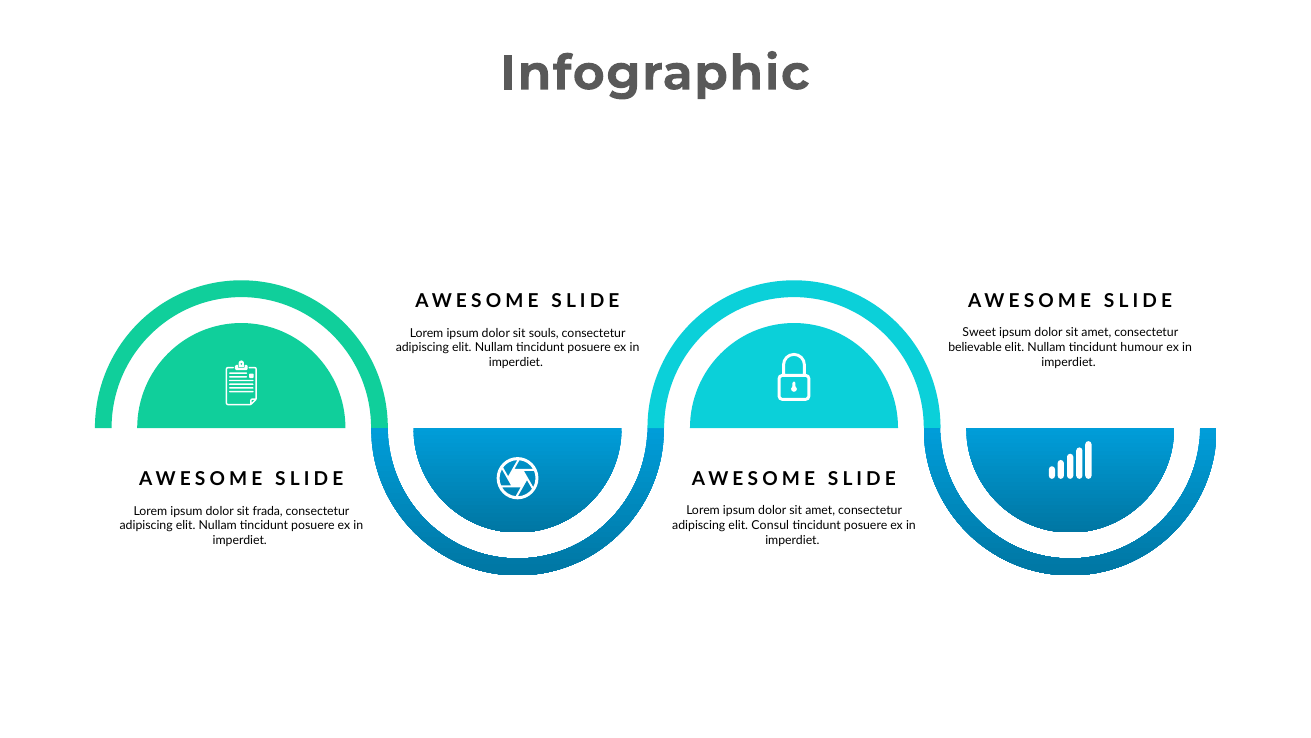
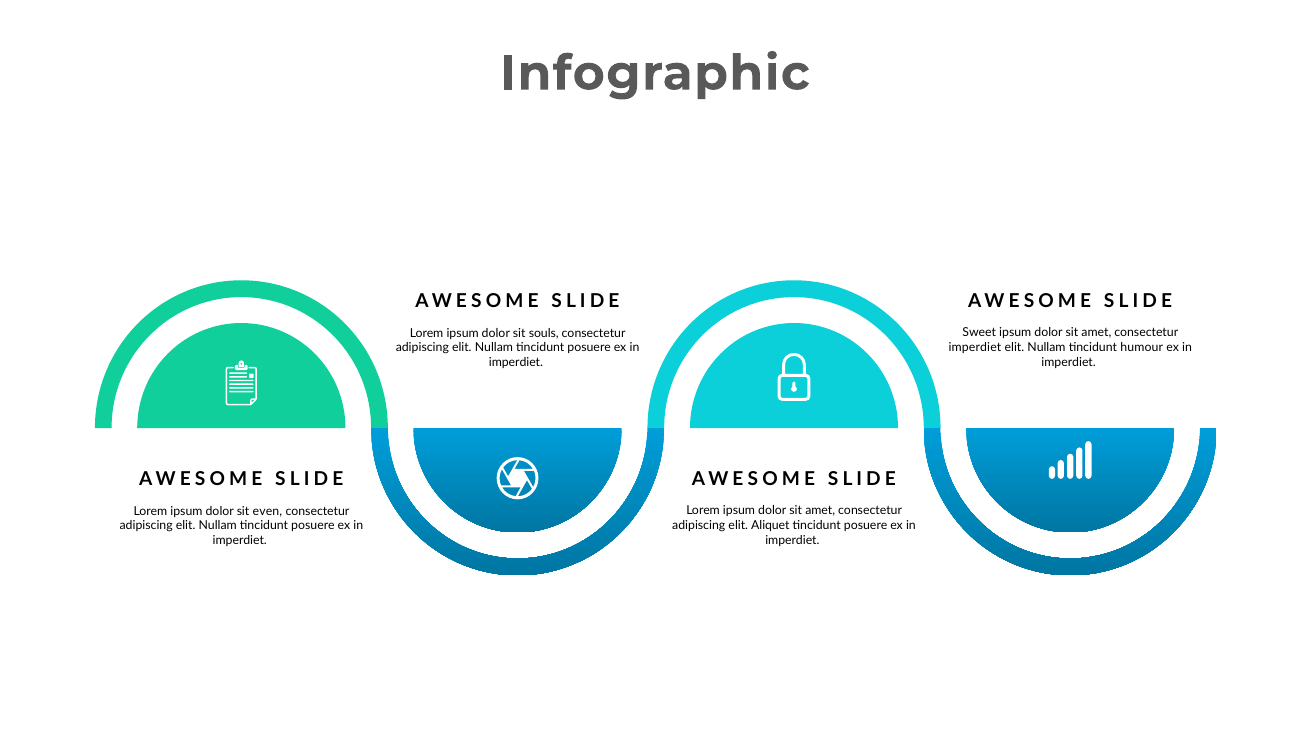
believable at (975, 347): believable -> imperdiet
frada: frada -> even
Consul: Consul -> Aliquet
